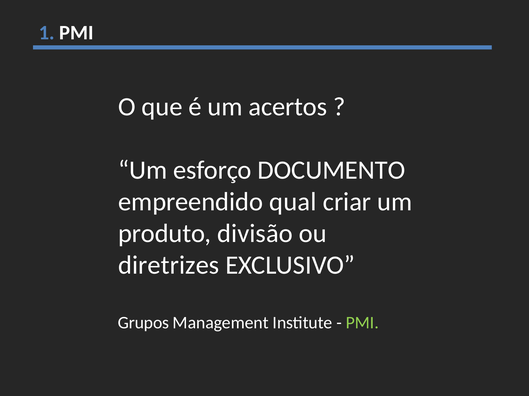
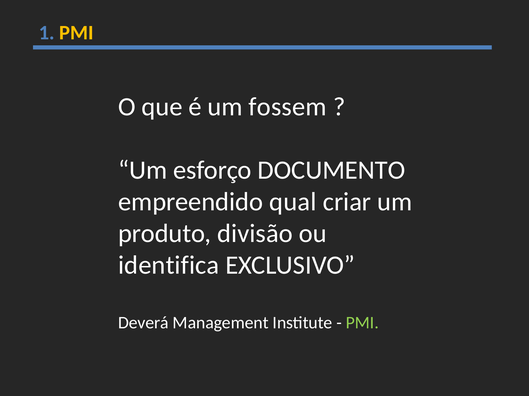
PMI at (76, 33) colour: white -> yellow
acertos: acertos -> fossem
diretrizes: diretrizes -> identifica
Grupos: Grupos -> Deverá
